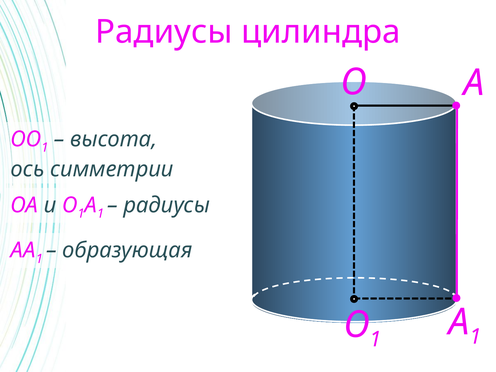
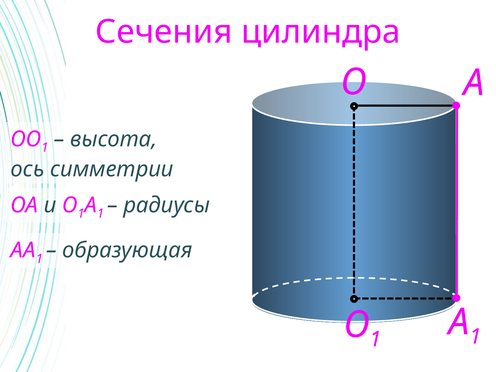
Радиусы at (164, 32): Радиусы -> Сечения
